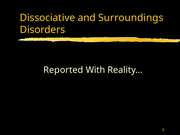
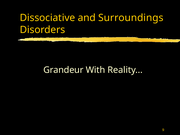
Reported: Reported -> Grandeur
